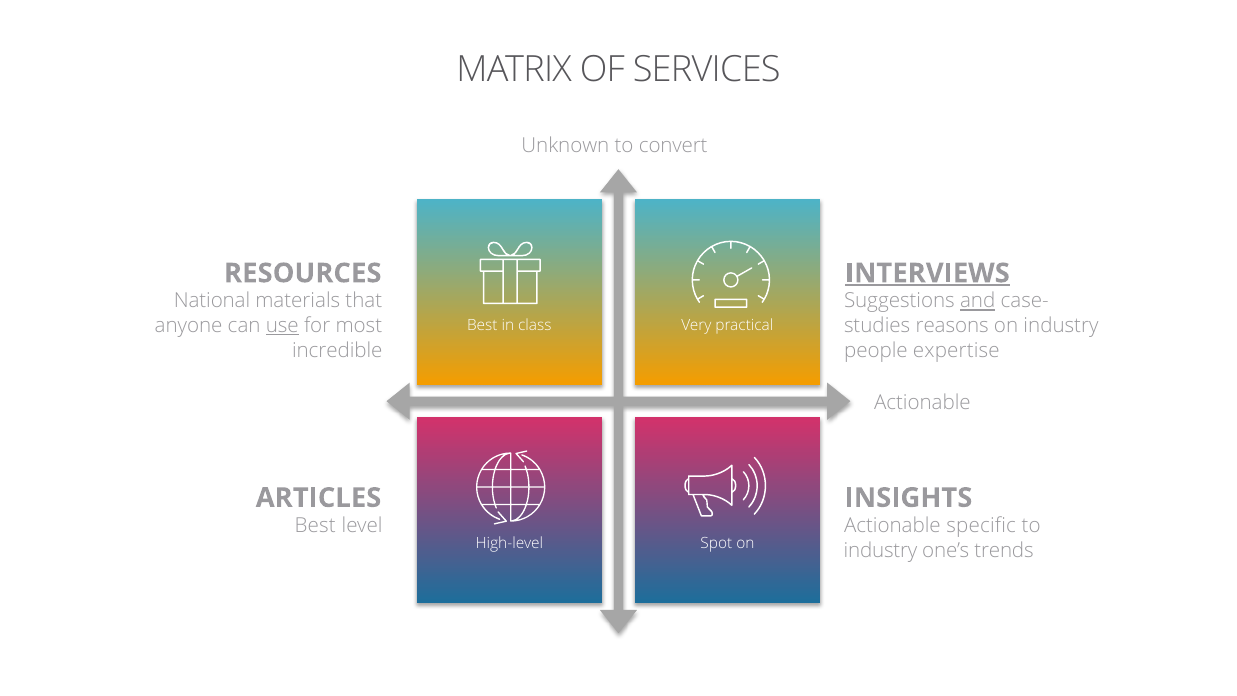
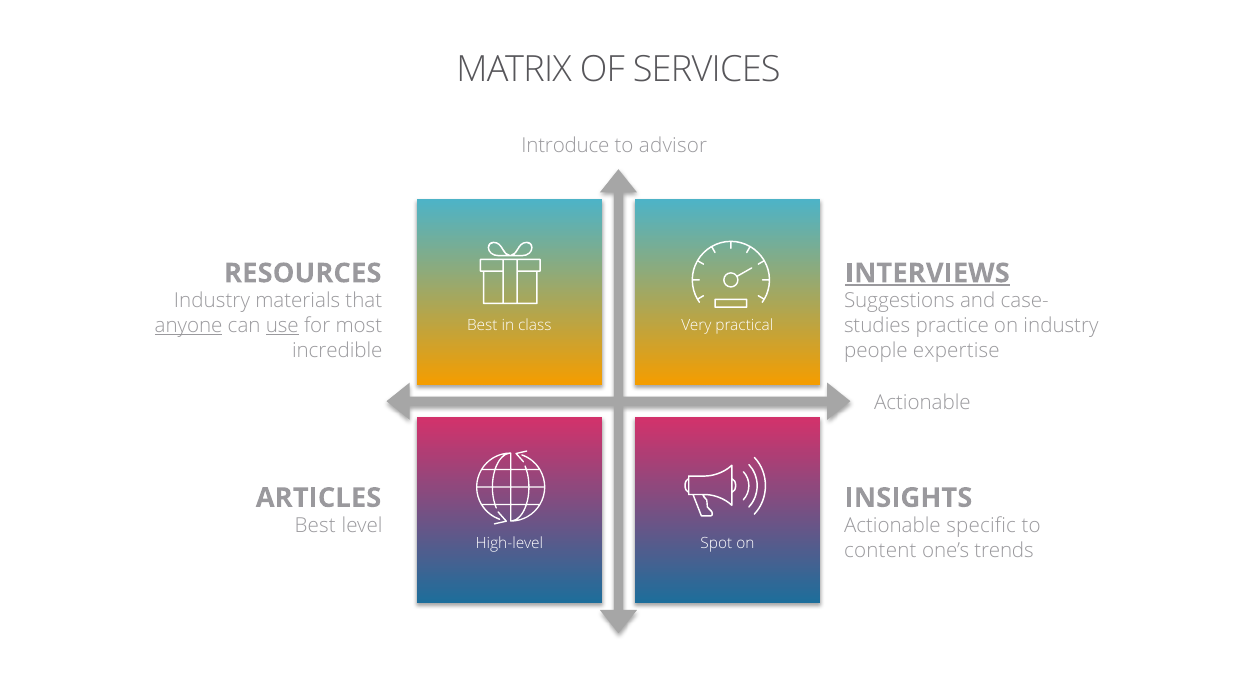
Unknown: Unknown -> Introduce
convert: convert -> advisor
National at (212, 301): National -> Industry
and underline: present -> none
anyone underline: none -> present
reasons: reasons -> practice
industry at (880, 550): industry -> content
